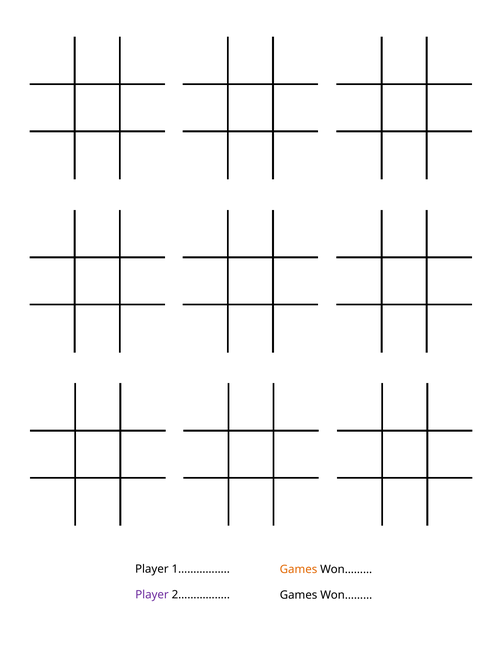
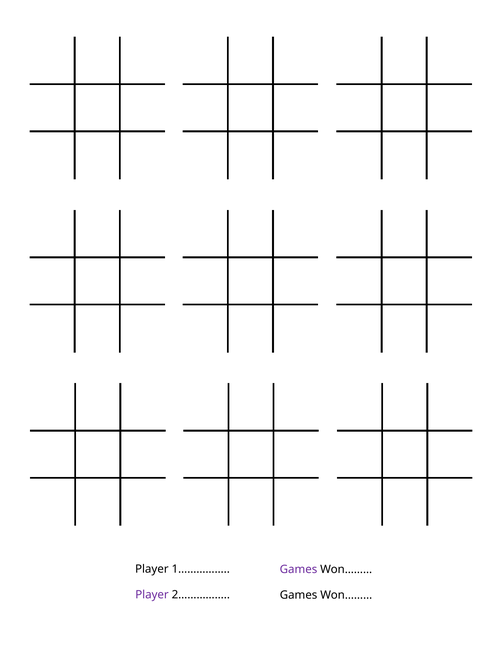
Games at (298, 569) colour: orange -> purple
